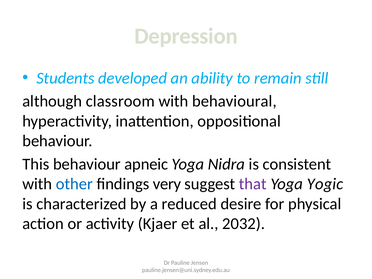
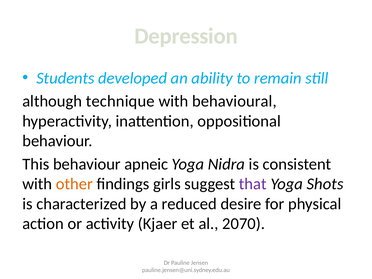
classroom: classroom -> technique
other colour: blue -> orange
very: very -> girls
Yogic: Yogic -> Shots
2032: 2032 -> 2070
